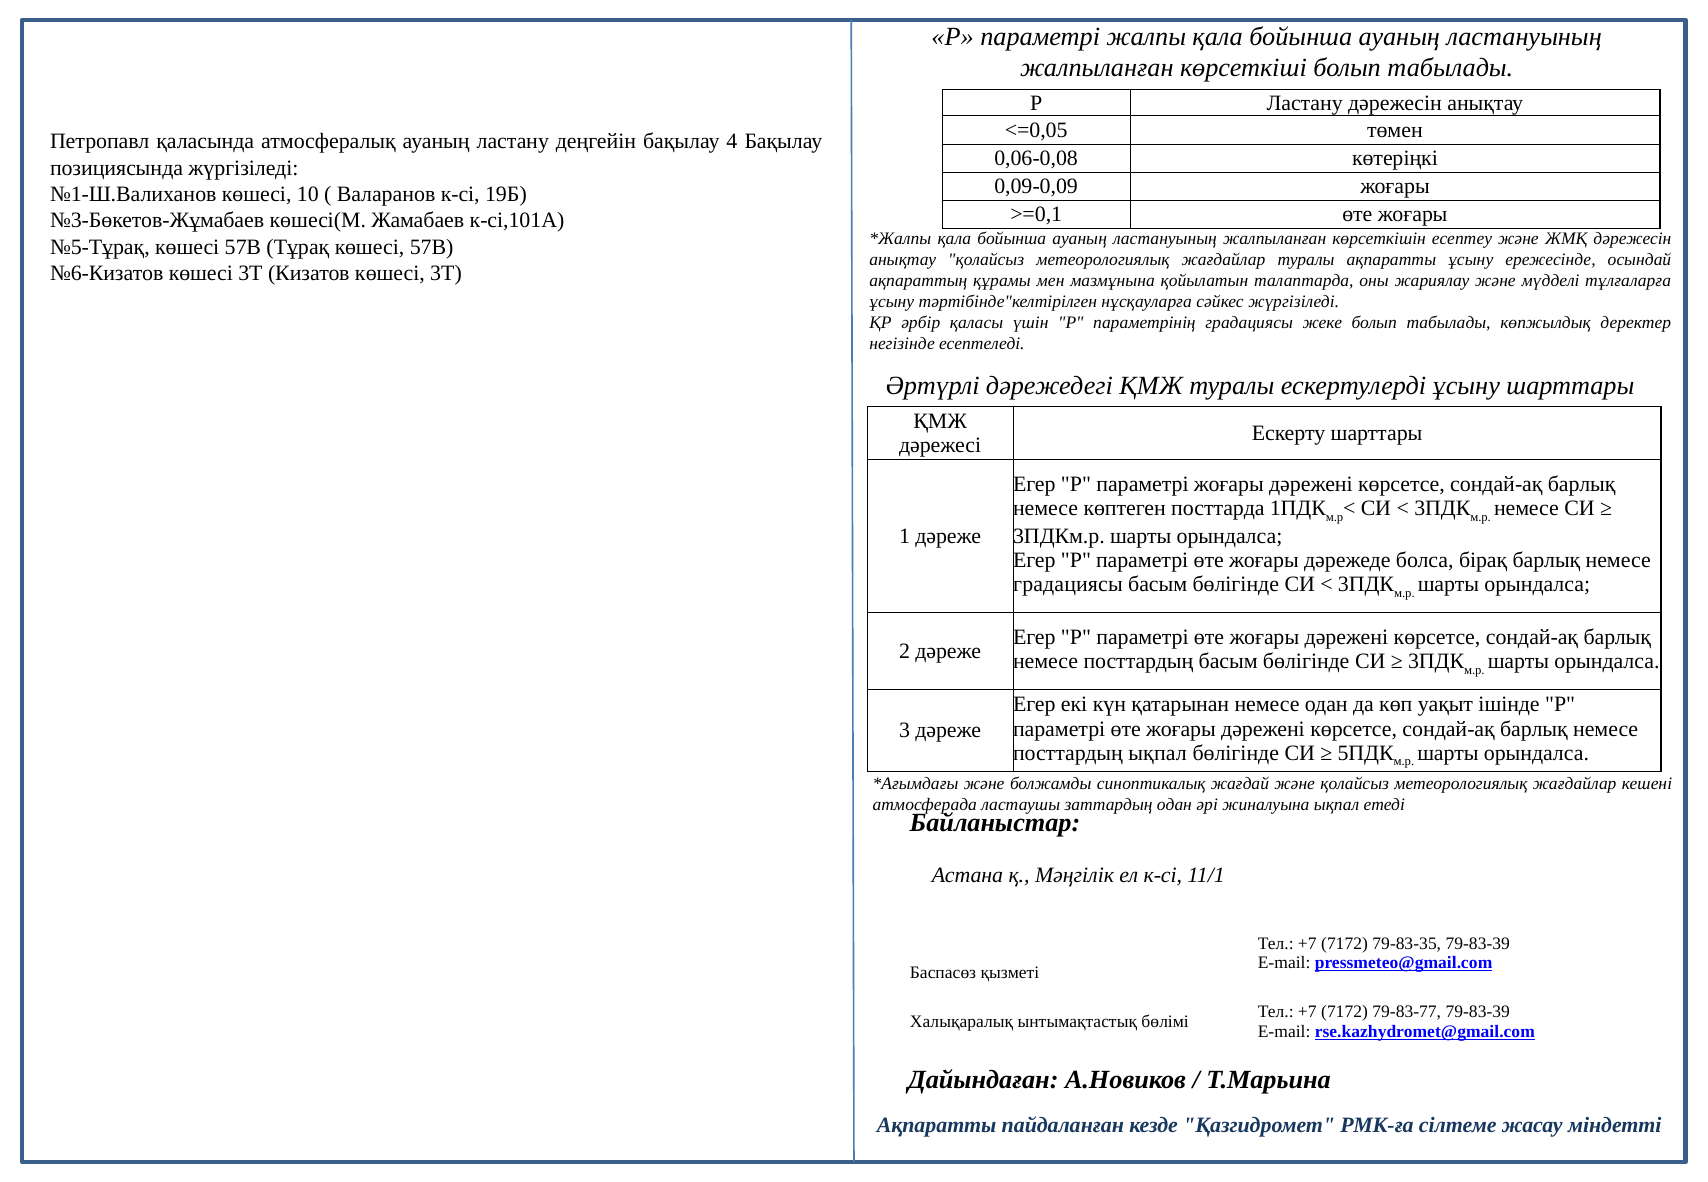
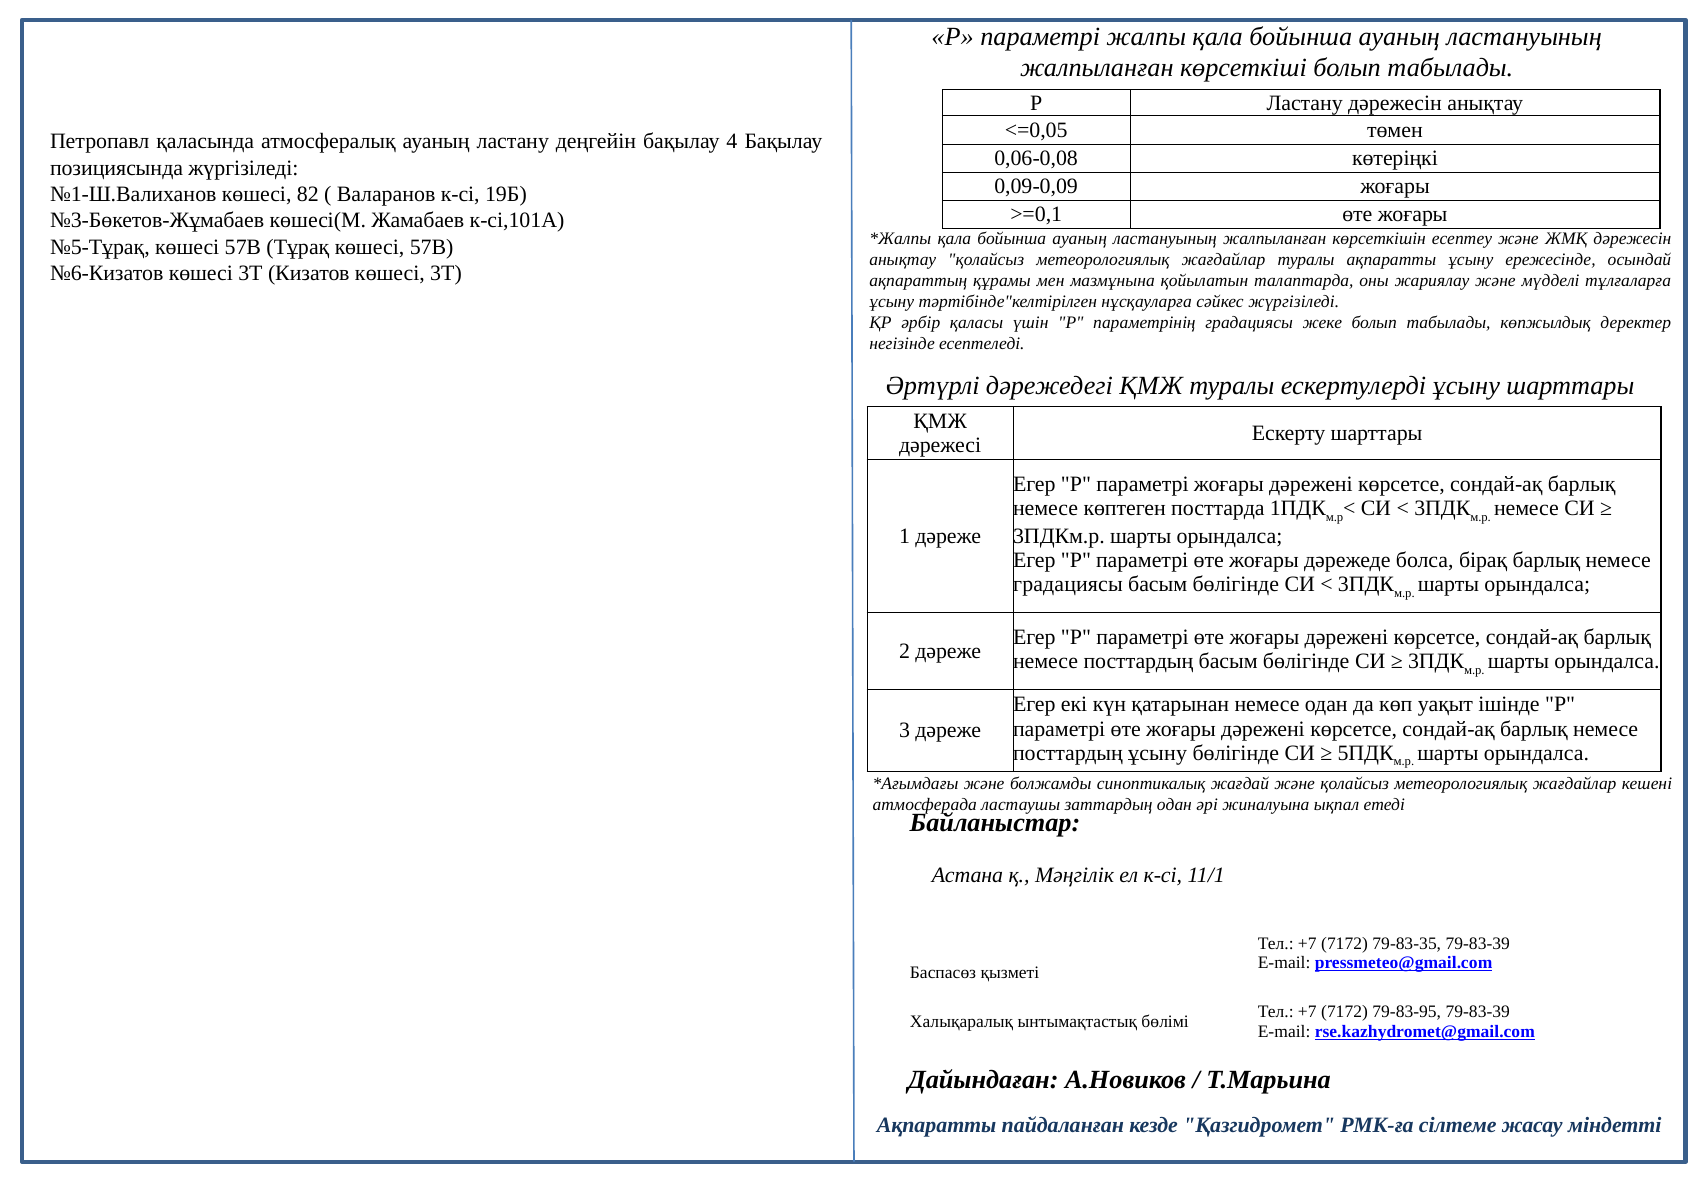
10: 10 -> 82
посттардың ықпал: ықпал -> ұсыну
79-83-77: 79-83-77 -> 79-83-95
